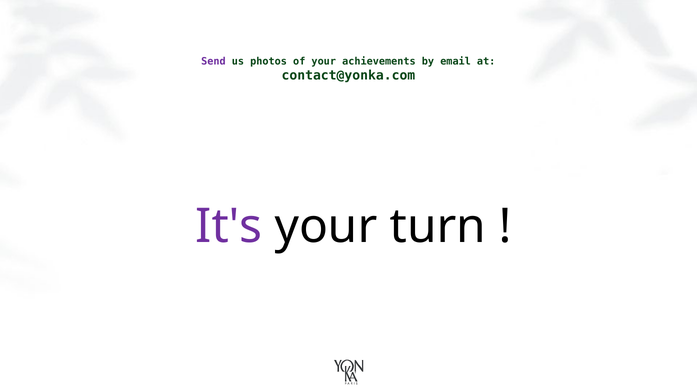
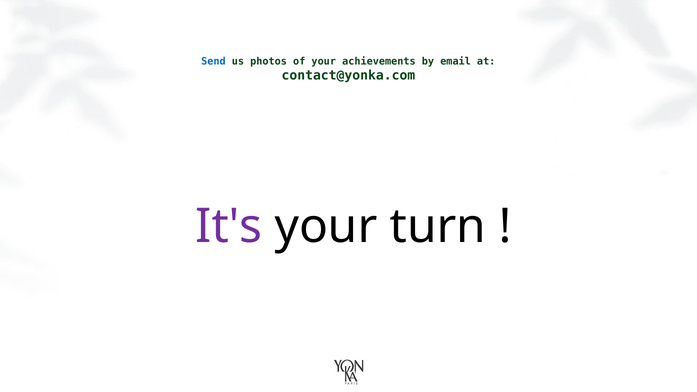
Send colour: purple -> blue
